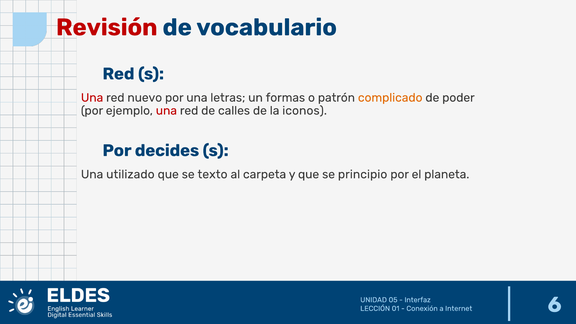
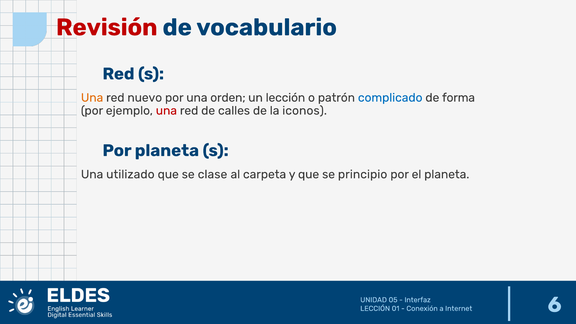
Una at (92, 98) colour: red -> orange
letras: letras -> orden
un formas: formas -> lección
complicado colour: orange -> blue
poder: poder -> forma
Por decides: decides -> planeta
texto: texto -> clase
